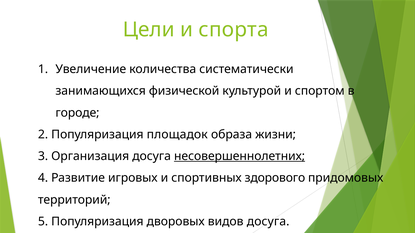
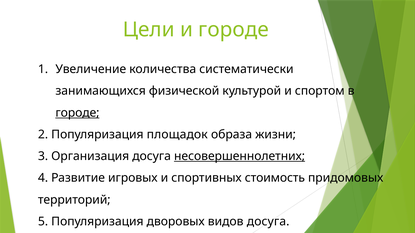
и спорта: спорта -> городе
городе at (77, 113) underline: none -> present
здорового: здорового -> стоимость
